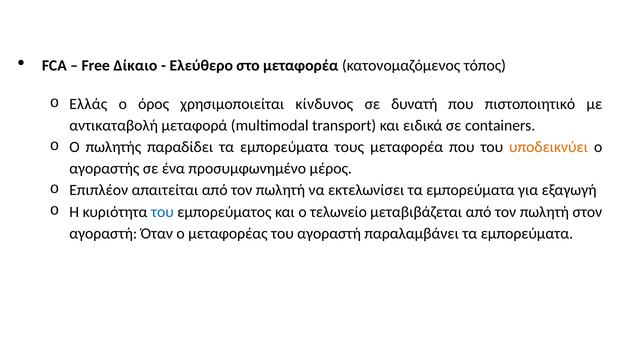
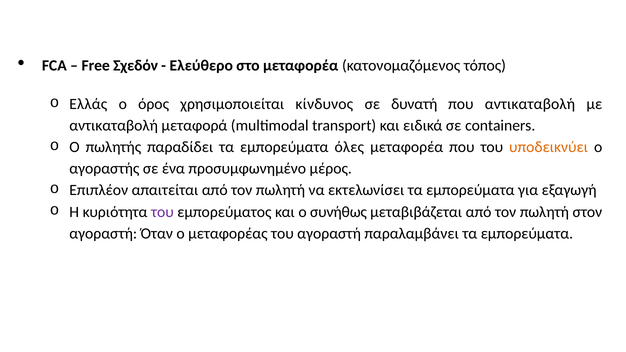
Δίκαιο: Δίκαιο -> Σχεδόν
που πιστοποιητικό: πιστοποιητικό -> αντικαταβολή
τους: τους -> όλες
του at (162, 212) colour: blue -> purple
τελωνείο: τελωνείο -> συνήθως
